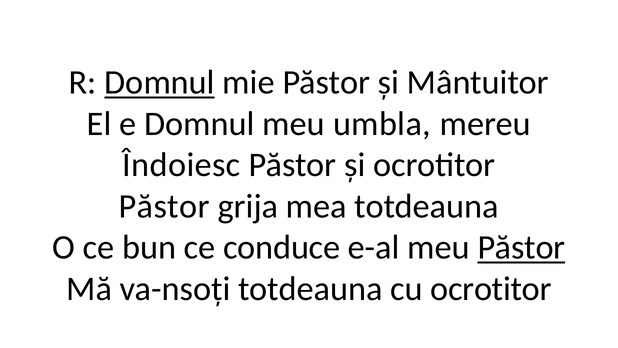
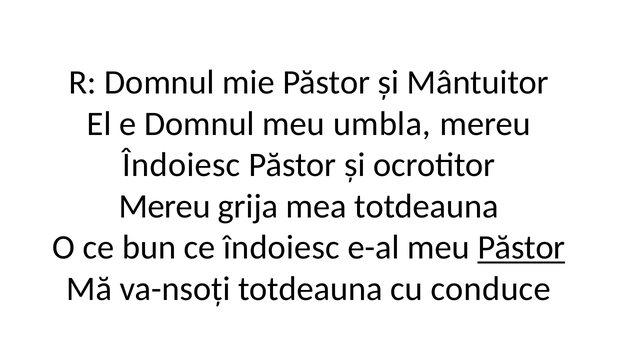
Domnul at (160, 83) underline: present -> none
Păstor at (164, 206): Păstor -> Mereu
ce conduce: conduce -> îndoiesc
cu ocrotitor: ocrotitor -> conduce
